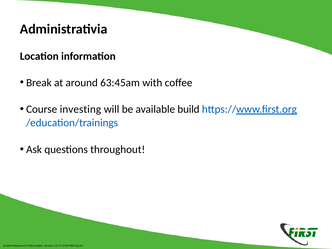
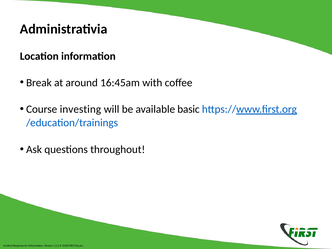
63:45am: 63:45am -> 16:45am
build: build -> basic
